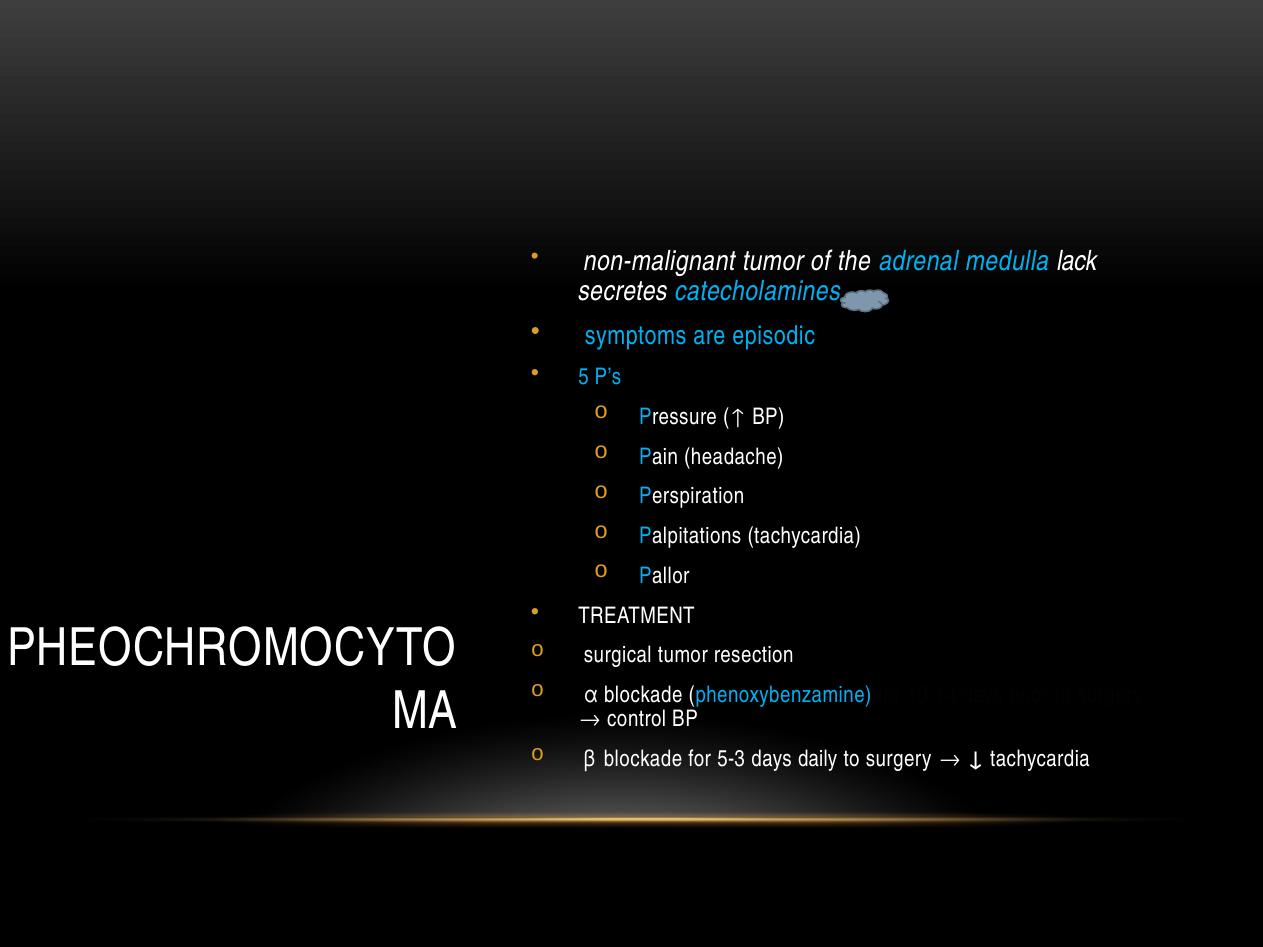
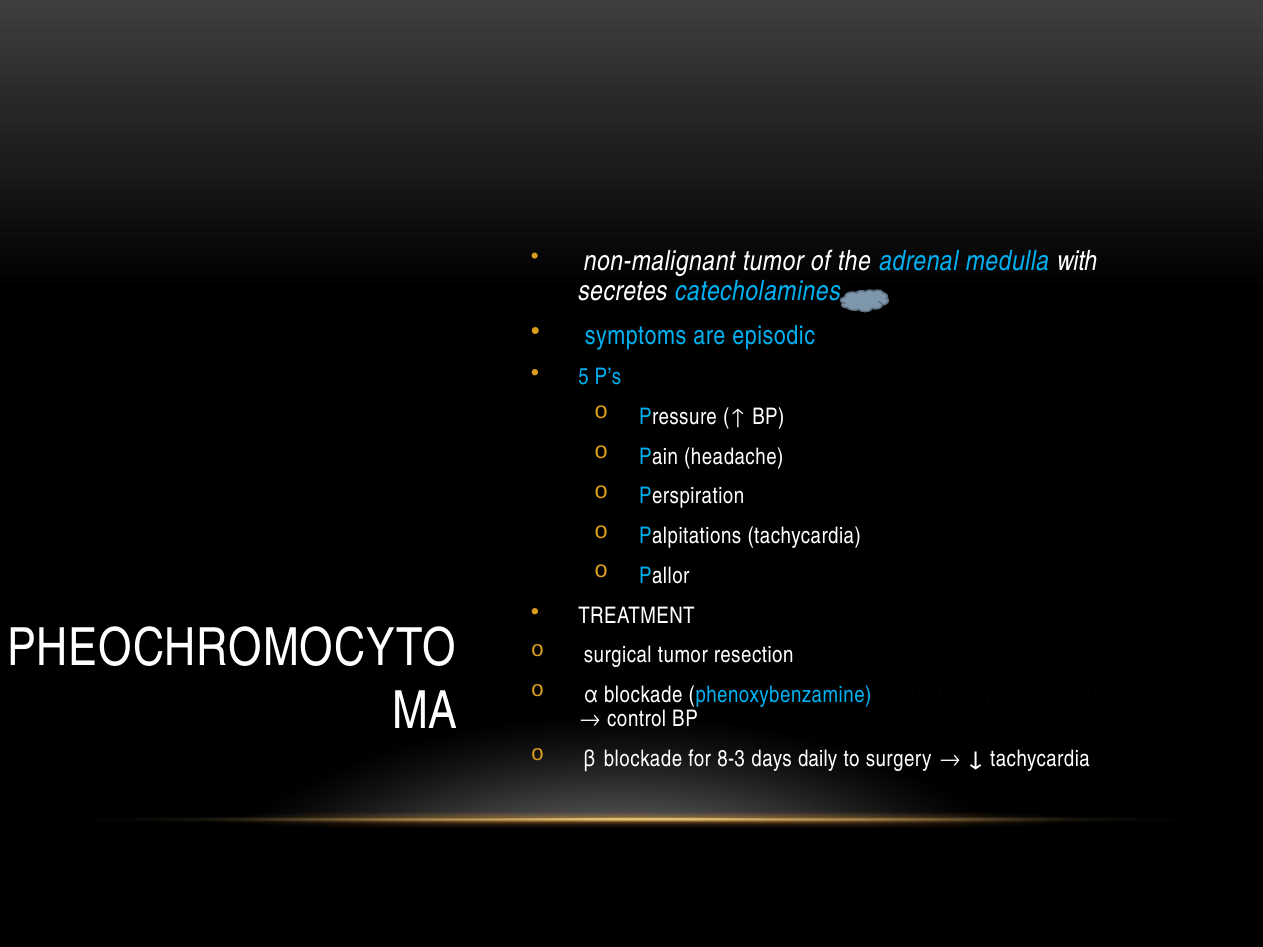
lack: lack -> with
5-3: 5-3 -> 8-3
